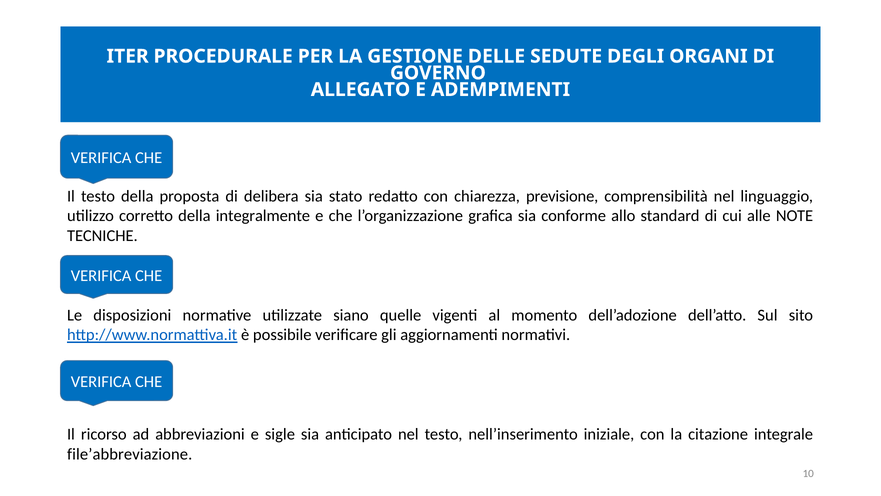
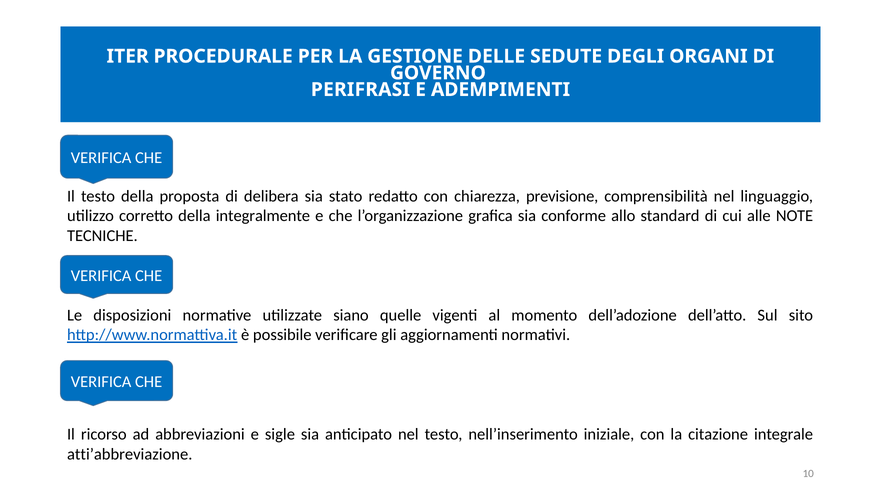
ALLEGATO: ALLEGATO -> PERIFRASI
file’abbreviazione: file’abbreviazione -> atti’abbreviazione
